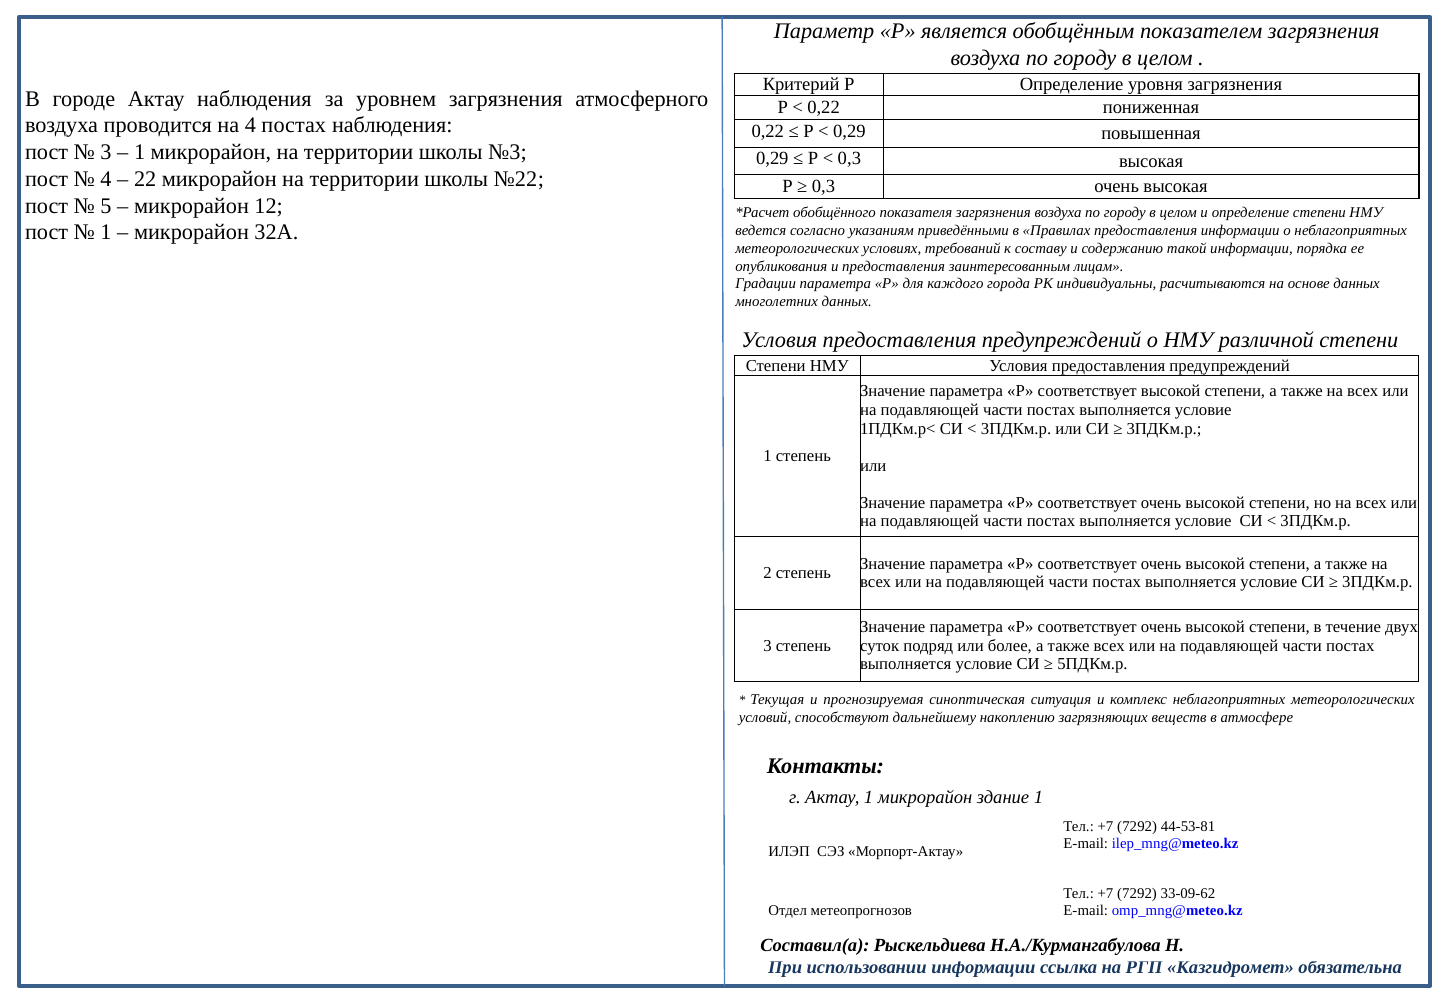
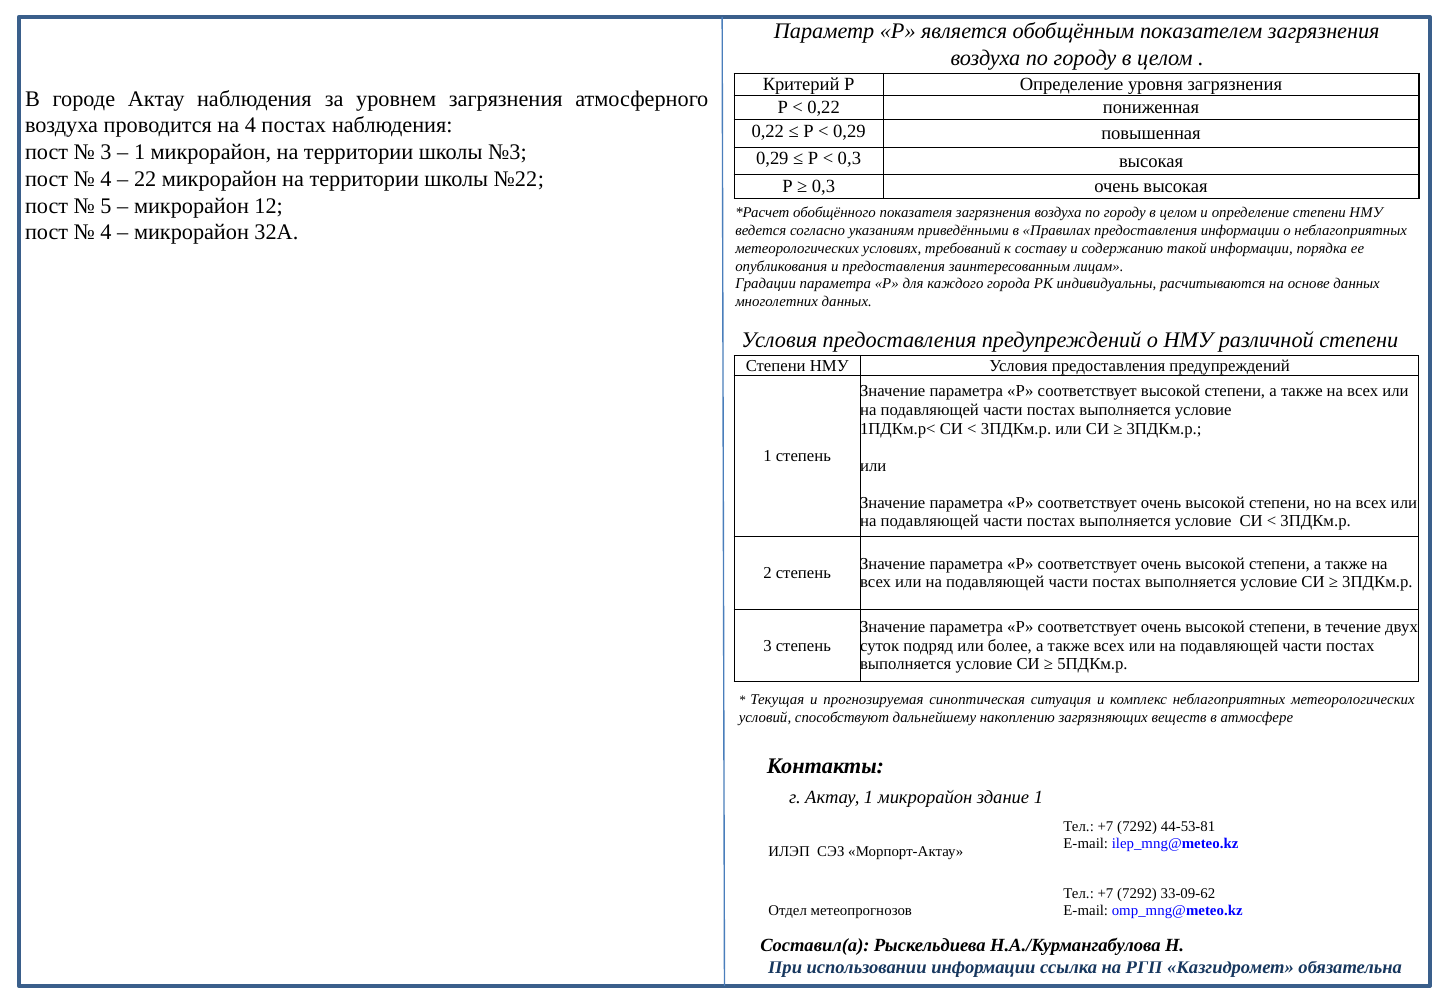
1 at (106, 233): 1 -> 4
